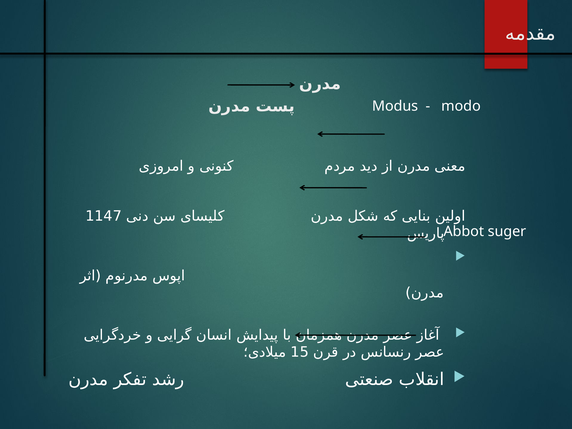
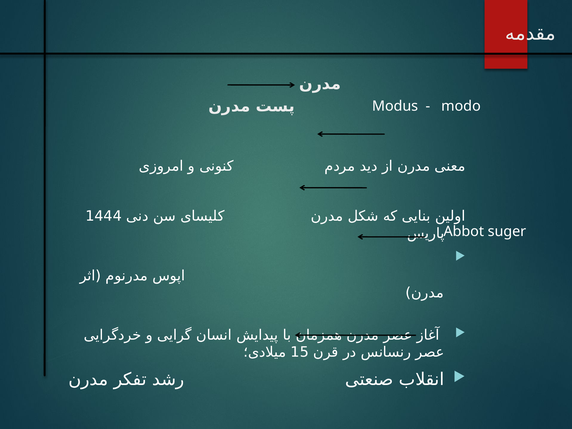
1147: 1147 -> 1444
